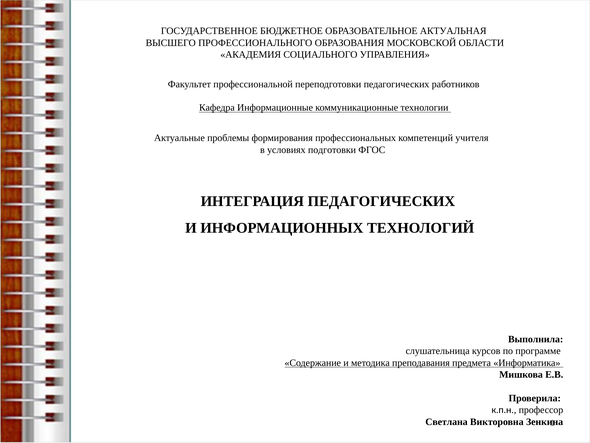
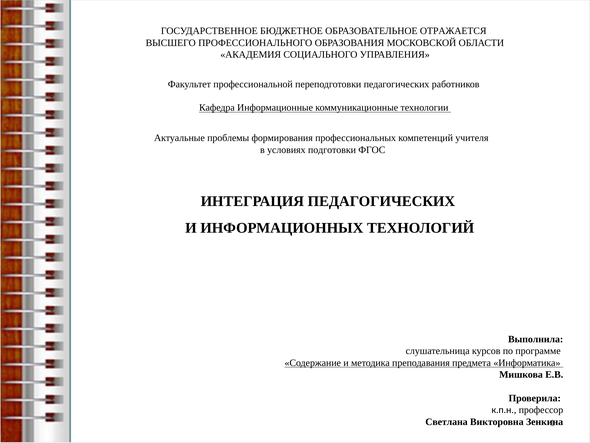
АКТУАЛЬНАЯ: АКТУАЛЬНАЯ -> ОТРАЖАЕТСЯ
